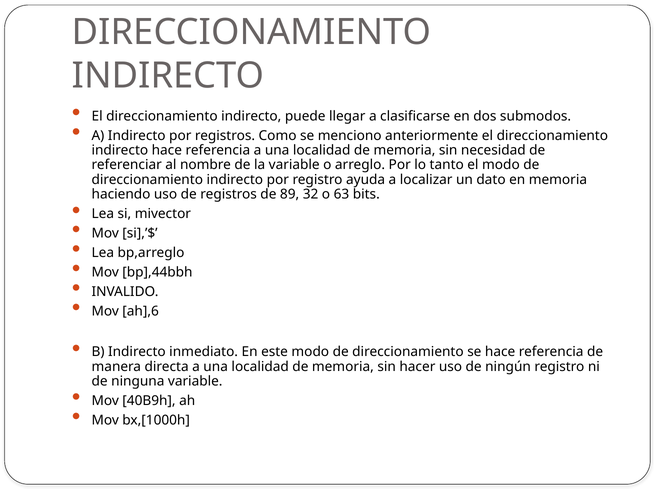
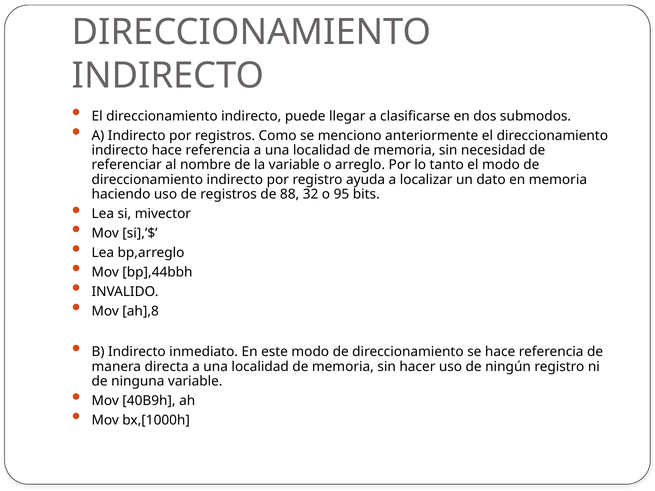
89: 89 -> 88
63: 63 -> 95
ah],6: ah],6 -> ah],8
